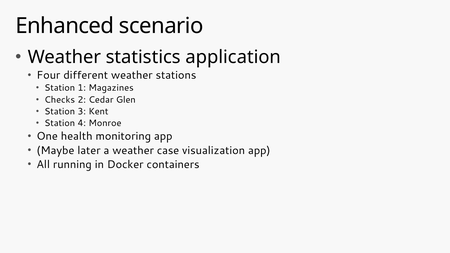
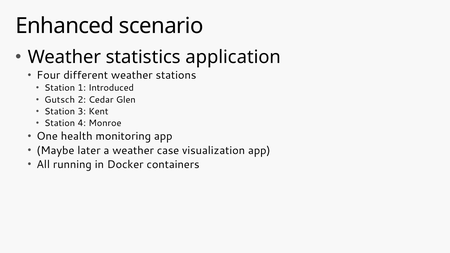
Magazines: Magazines -> Introduced
Checks: Checks -> Gutsch
